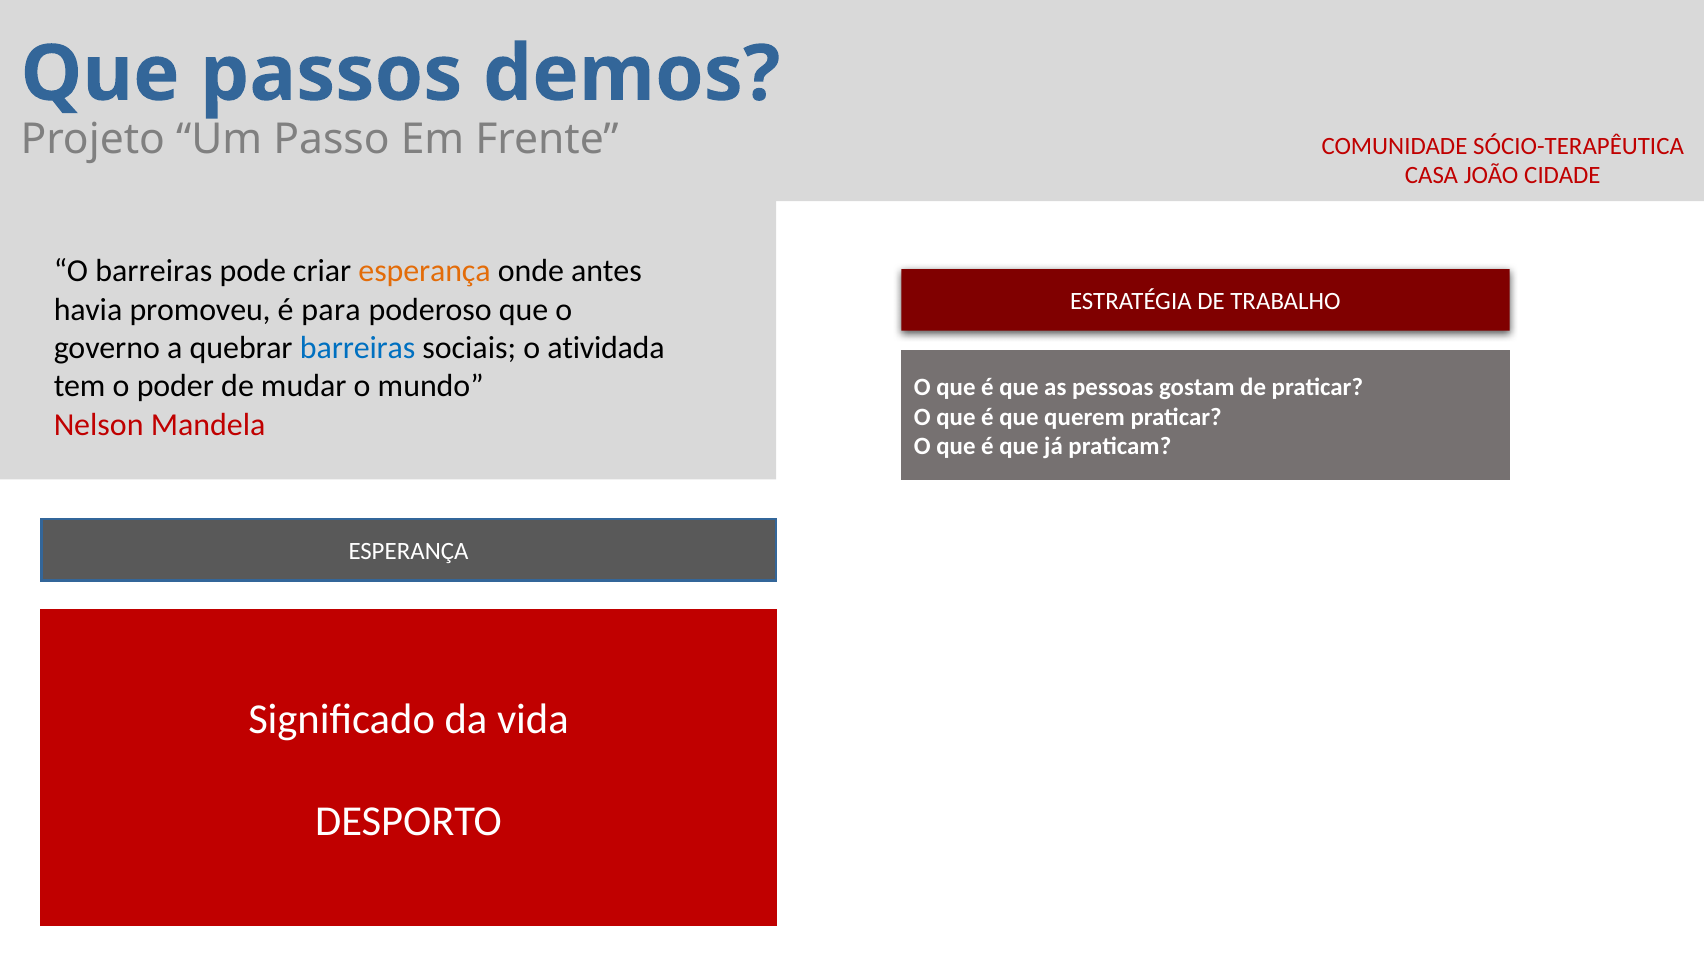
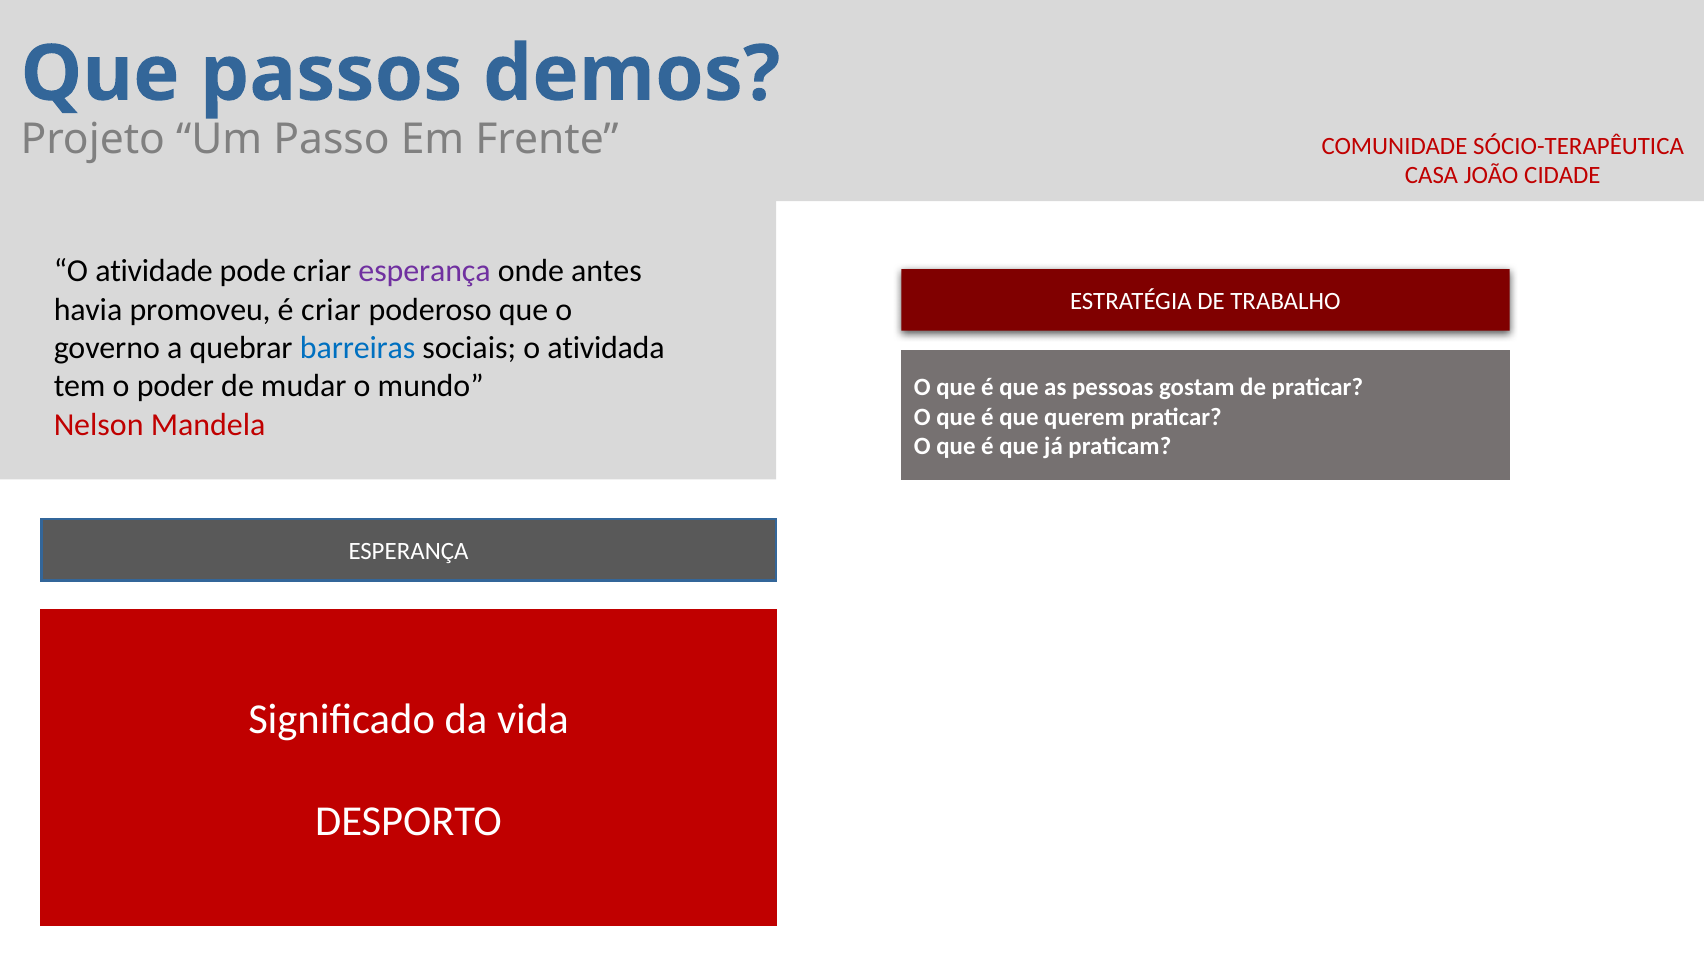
O barreiras: barreiras -> atividade
esperança at (425, 271) colour: orange -> purple
é para: para -> criar
